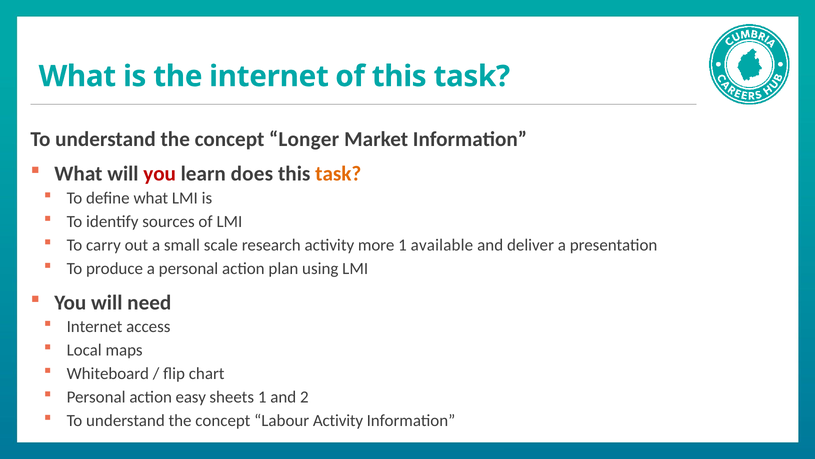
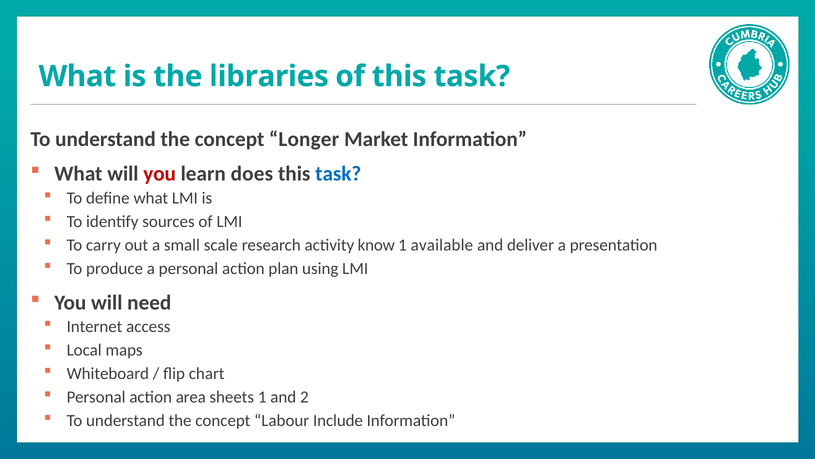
the internet: internet -> libraries
task at (338, 174) colour: orange -> blue
more: more -> know
easy: easy -> area
Labour Activity: Activity -> Include
